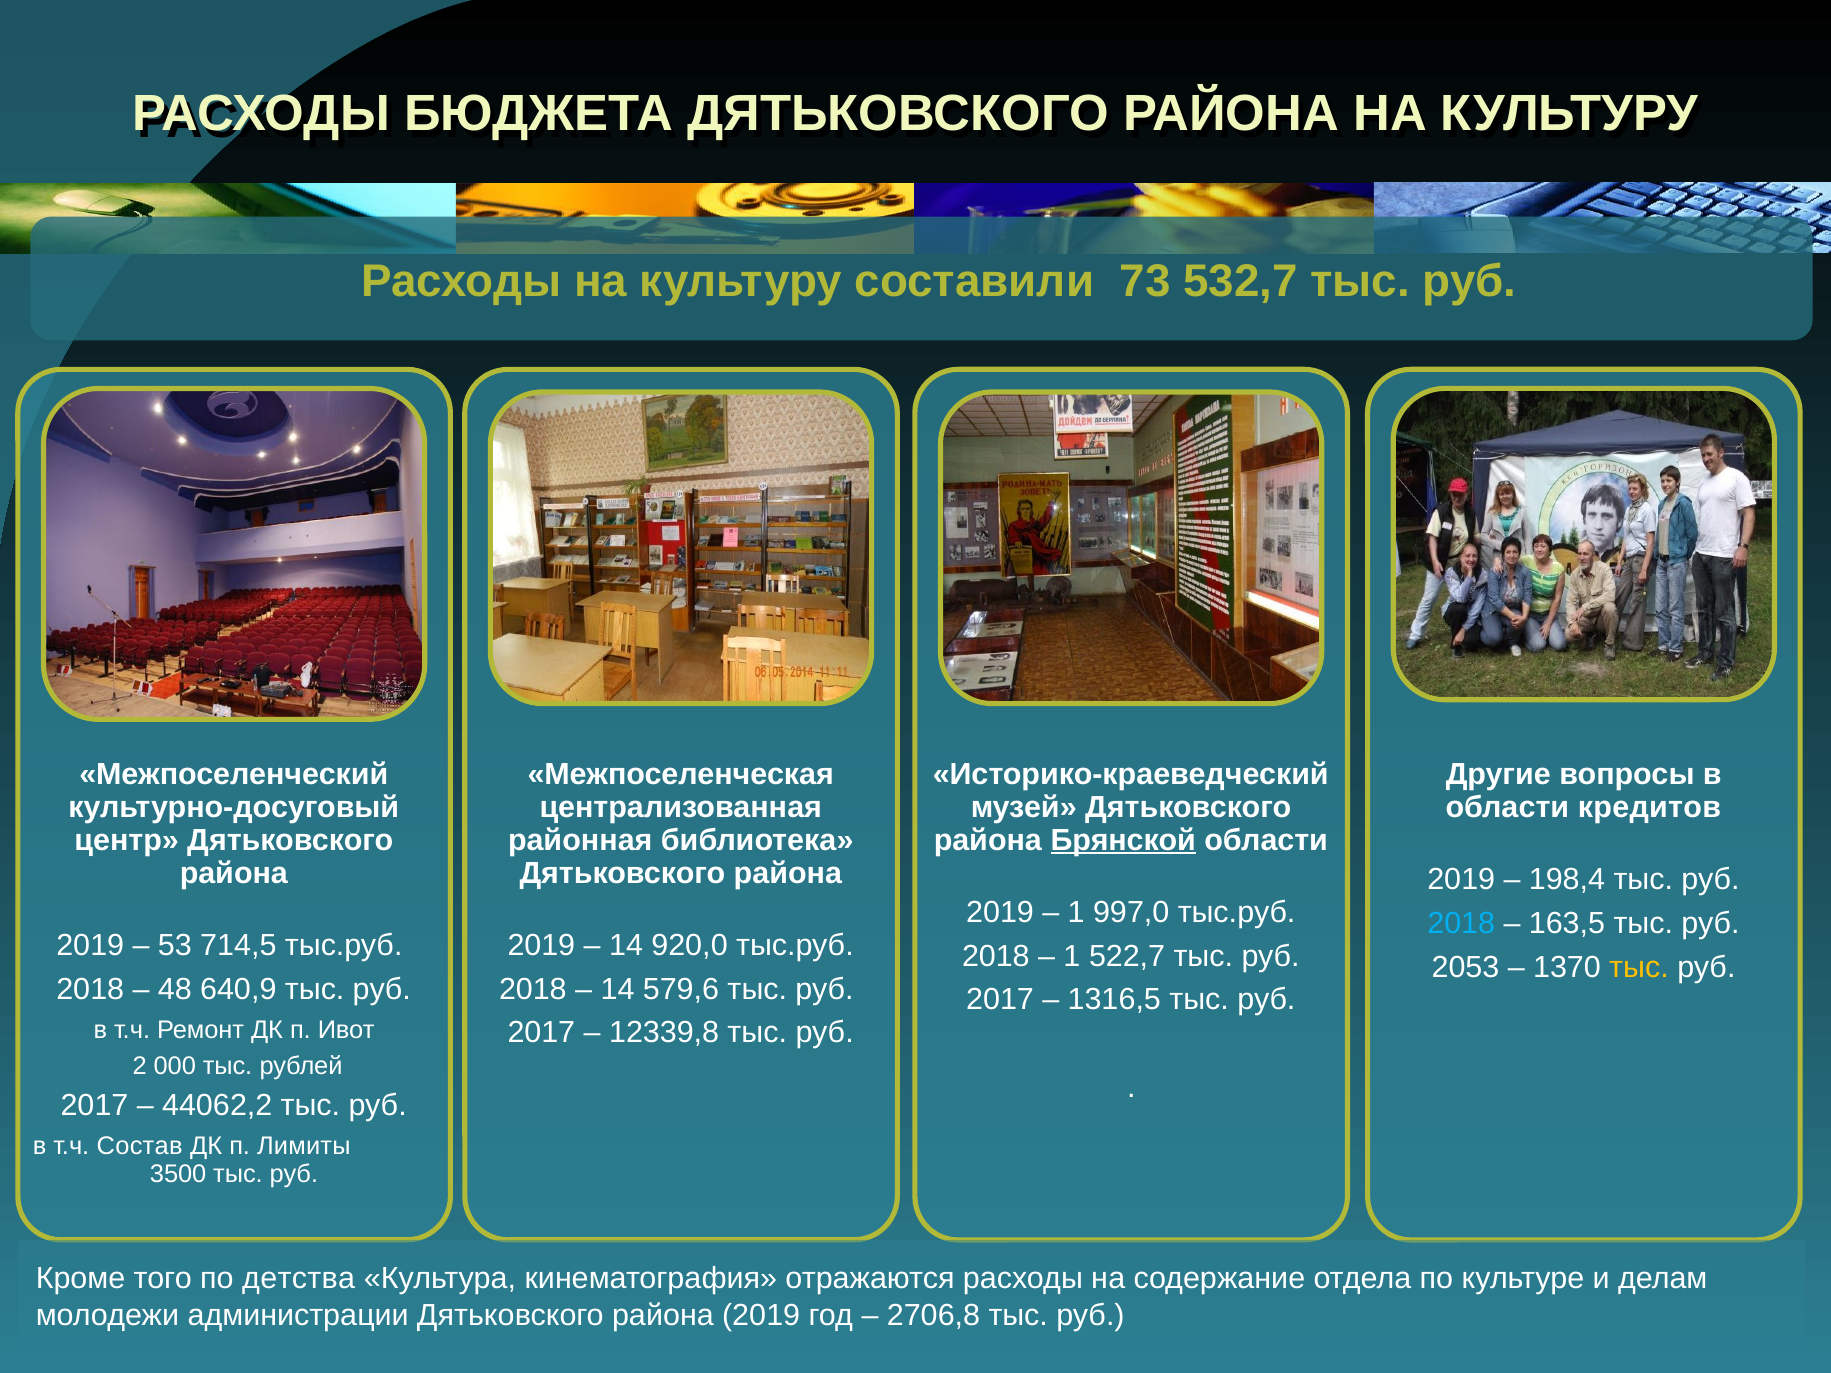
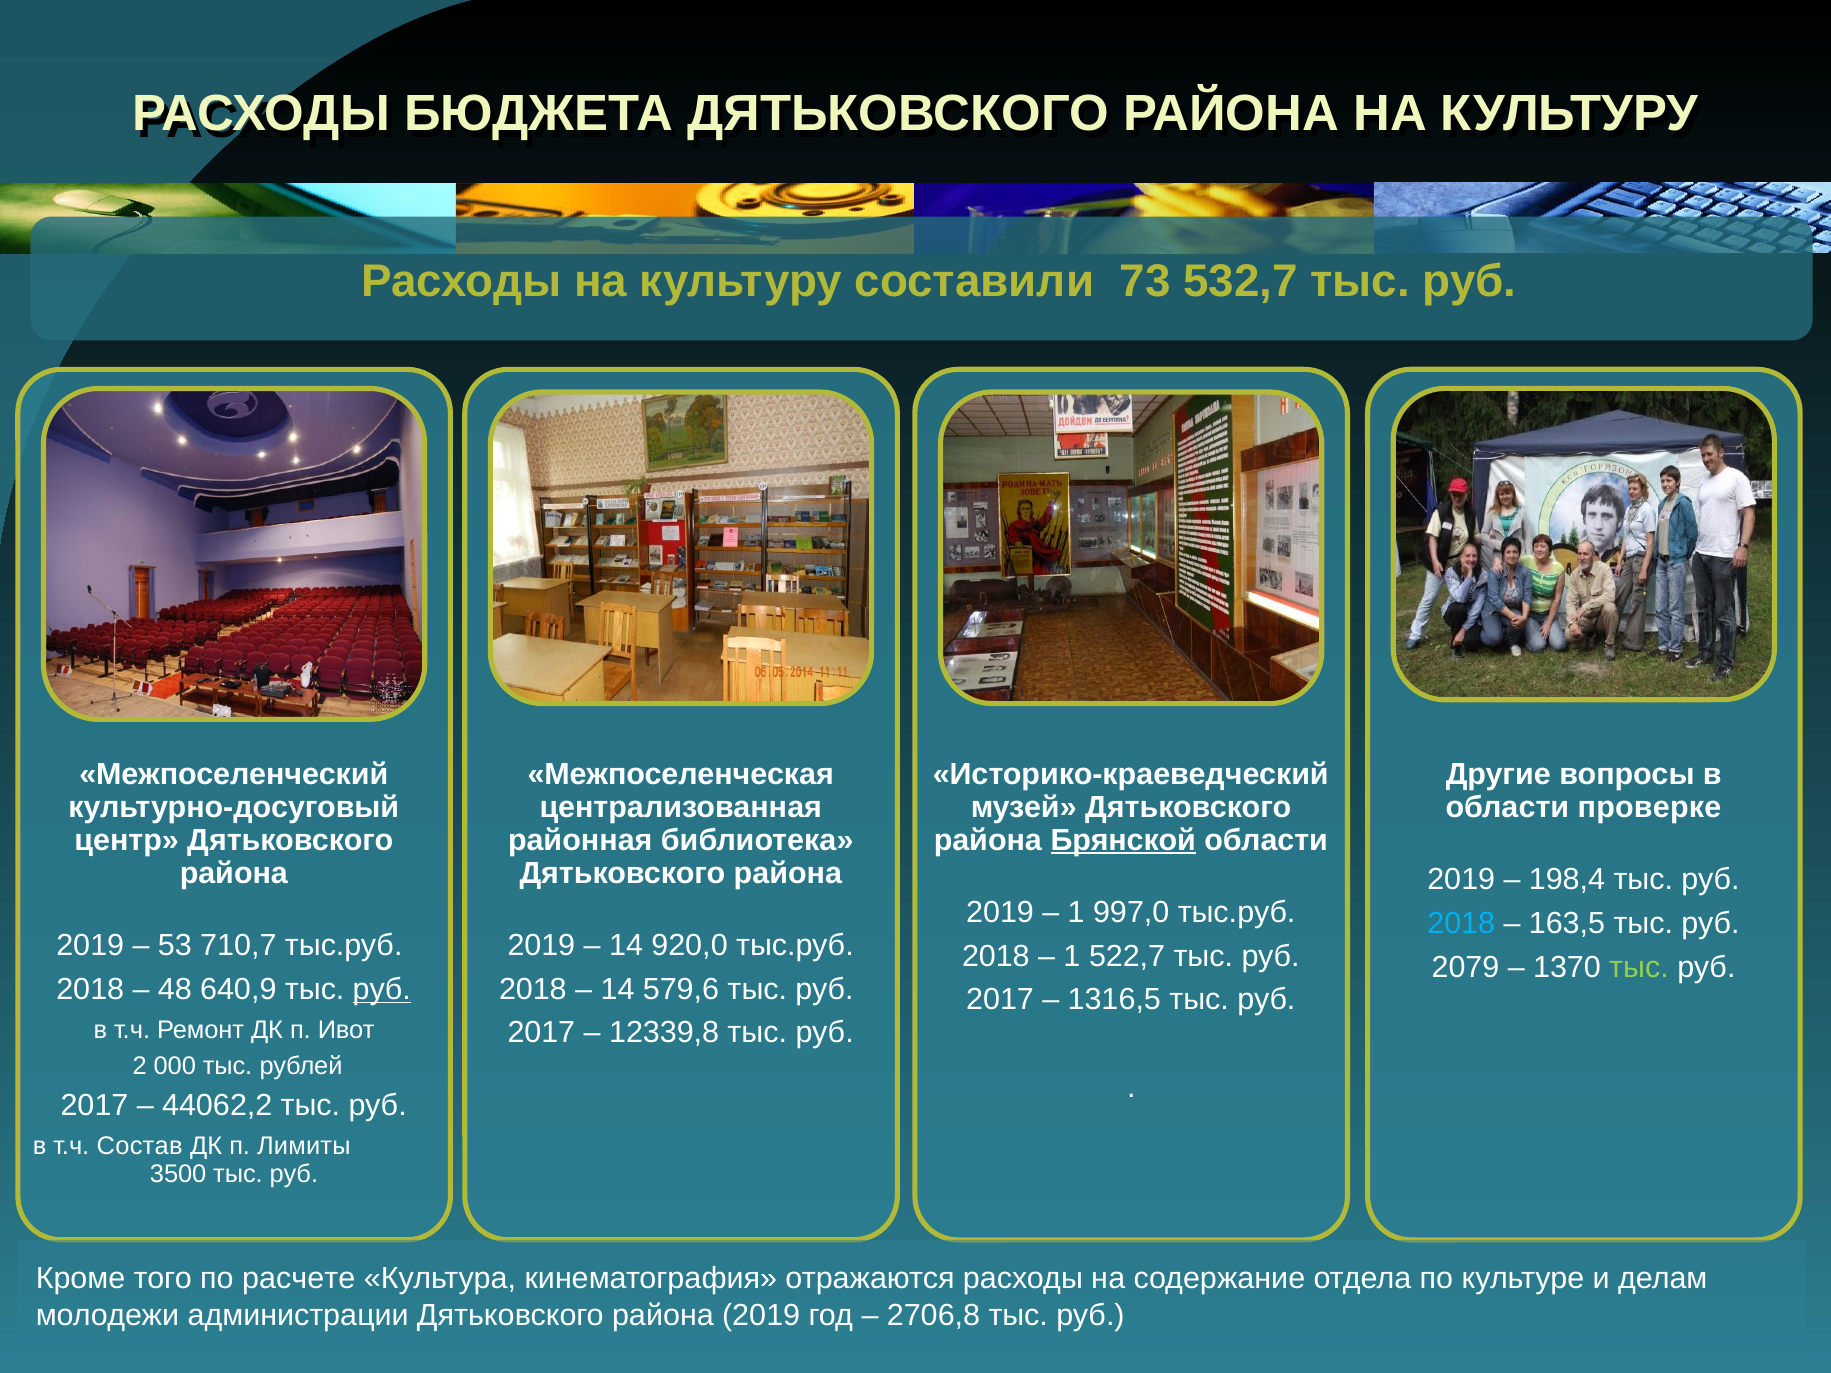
кредитов: кредитов -> проверке
714,5: 714,5 -> 710,7
2053: 2053 -> 2079
тыс at (1639, 967) colour: yellow -> light green
руб at (382, 989) underline: none -> present
детства: детства -> расчете
